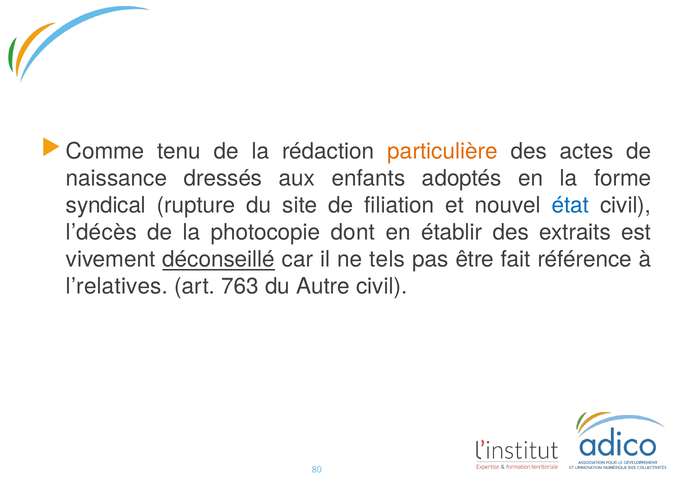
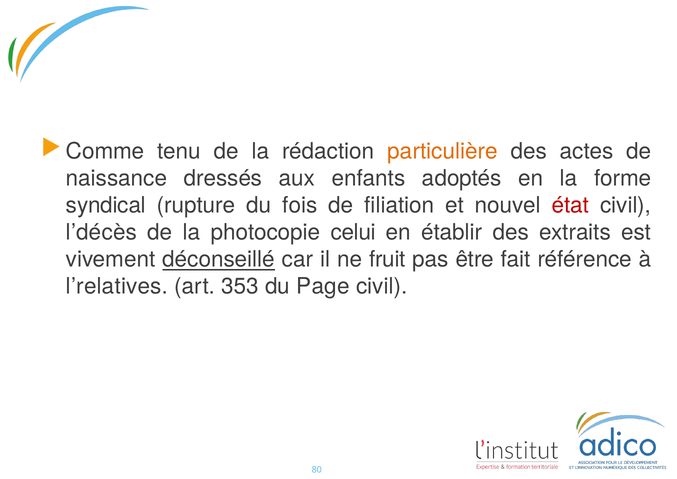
site: site -> fois
état colour: blue -> red
dont: dont -> celui
tels: tels -> fruit
763: 763 -> 353
Autre: Autre -> Page
